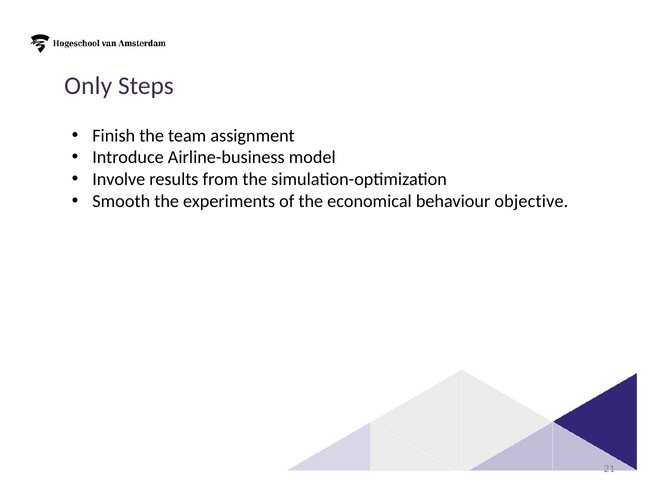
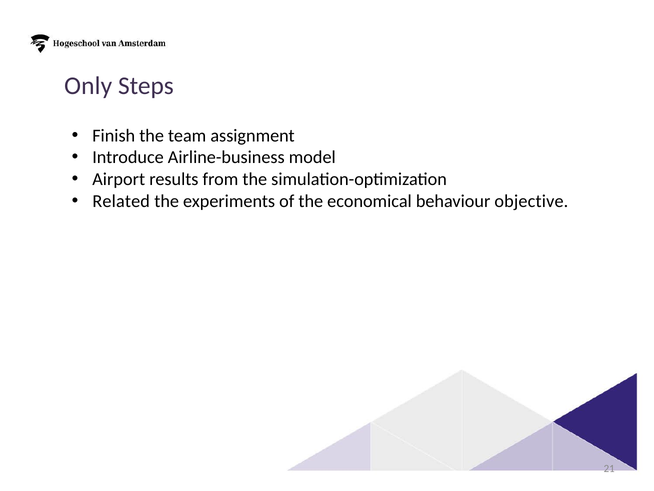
Involve: Involve -> Airport
Smooth: Smooth -> Related
